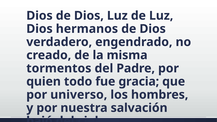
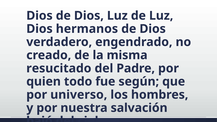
tormentos: tormentos -> resucitado
gracia: gracia -> según
